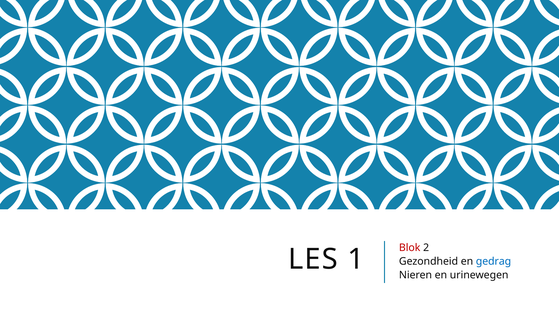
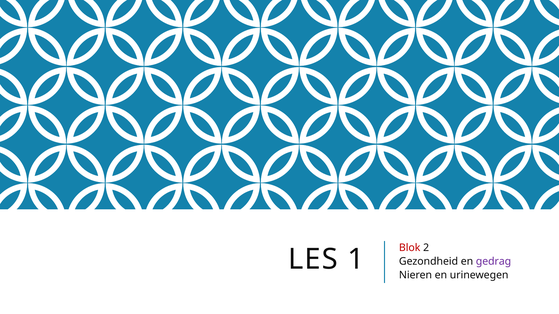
gedrag colour: blue -> purple
